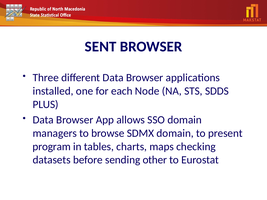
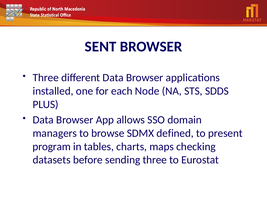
SDMX domain: domain -> defined
sending other: other -> three
